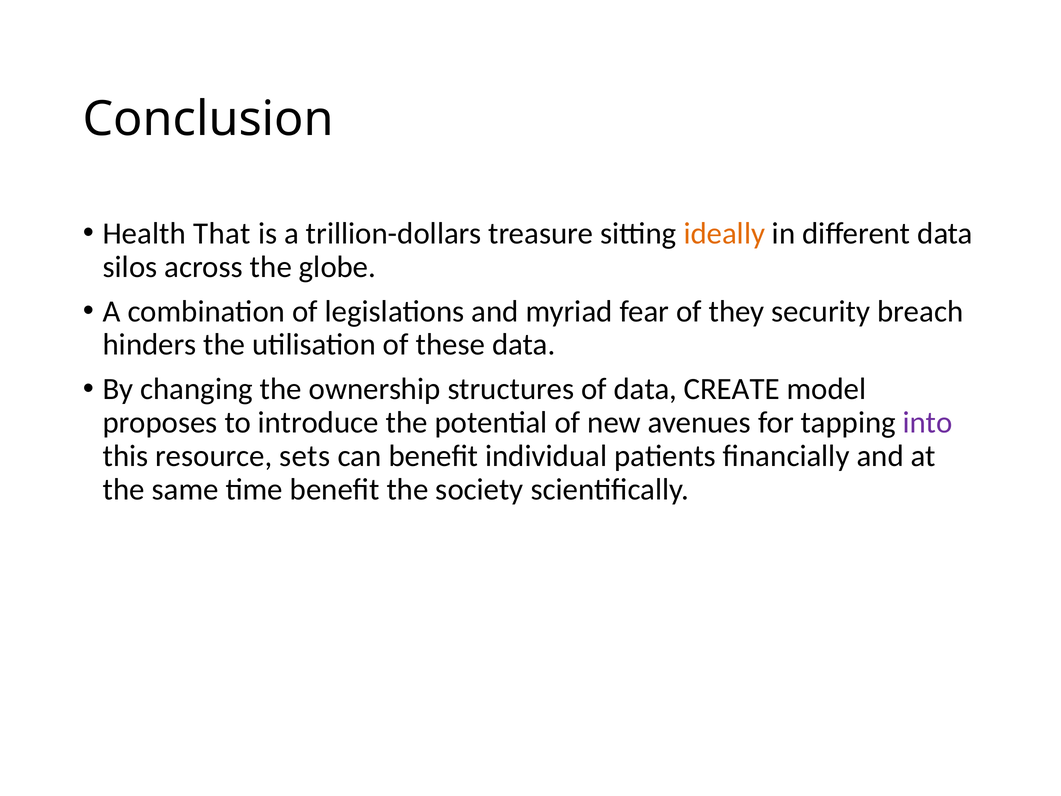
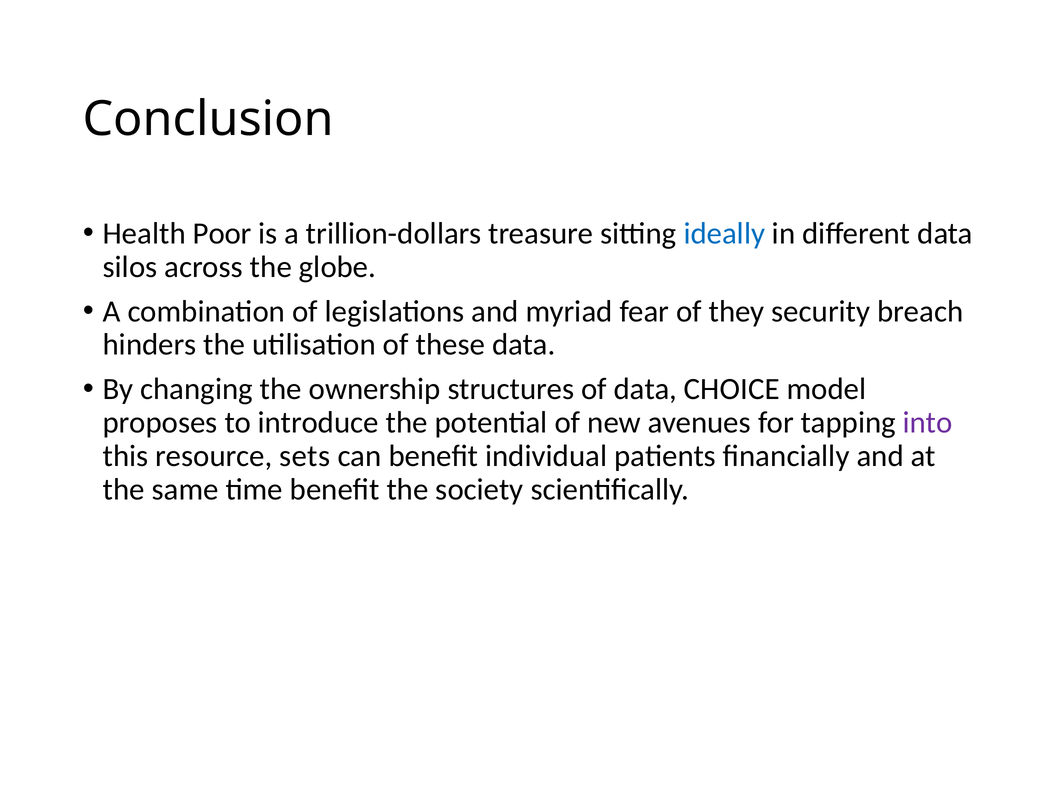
That: That -> Poor
ideally colour: orange -> blue
CREATE: CREATE -> CHOICE
